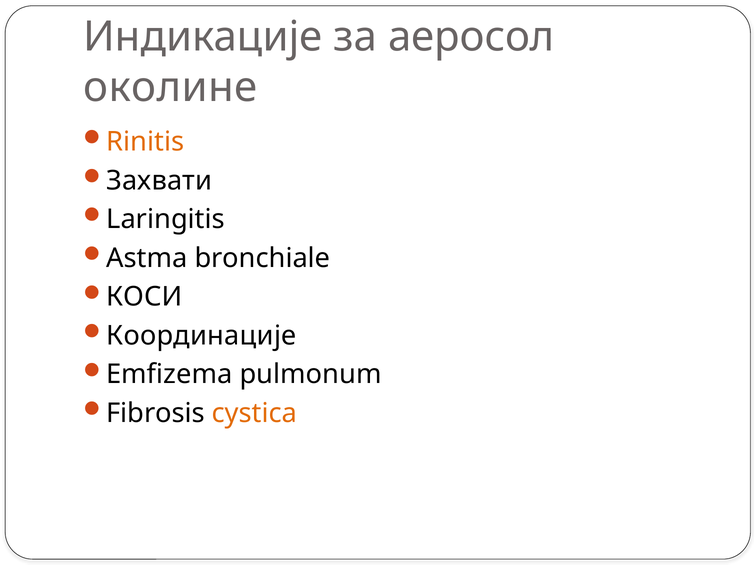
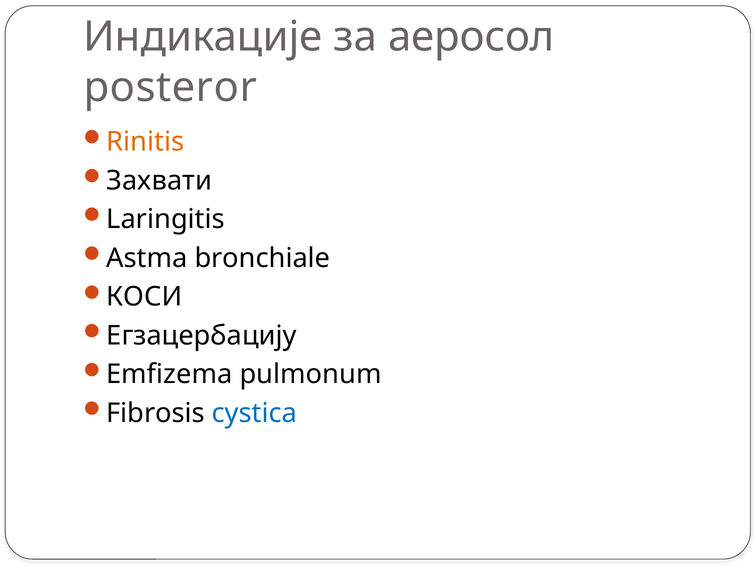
околине: околине -> posteror
Координације: Координације -> Егзацербацију
cystica colour: orange -> blue
